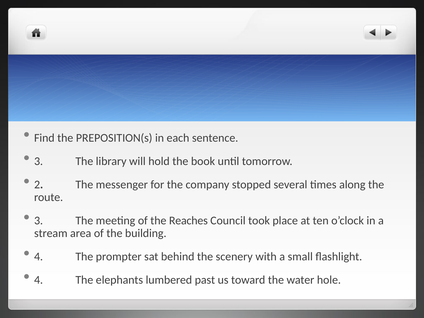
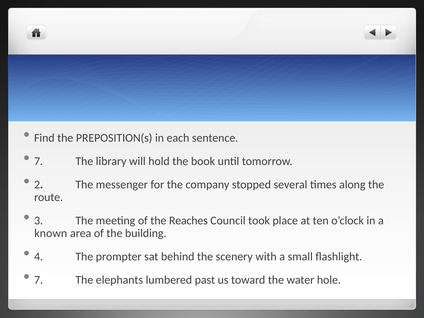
3 at (39, 161): 3 -> 7
stream: stream -> known
4 at (39, 280): 4 -> 7
